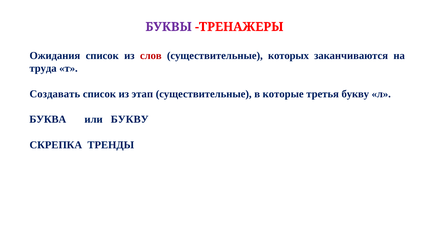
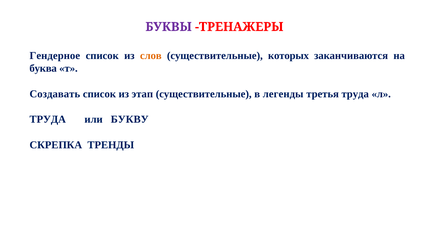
Ожидания: Ожидания -> Гендерное
слов colour: red -> orange
труда: труда -> буква
которые: которые -> легенды
третья букву: букву -> труда
БУКВА at (48, 119): БУКВА -> ТРУДА
